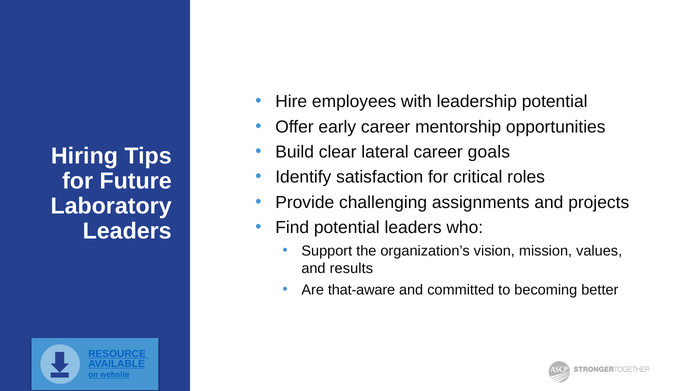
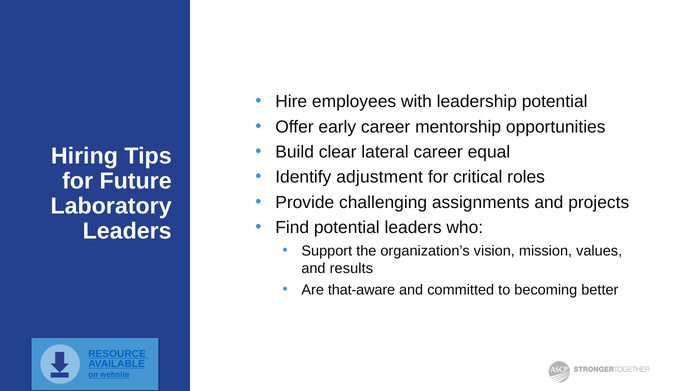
goals: goals -> equal
satisfaction: satisfaction -> adjustment
